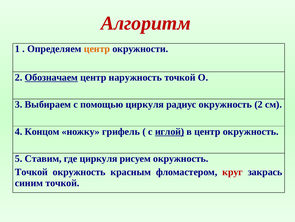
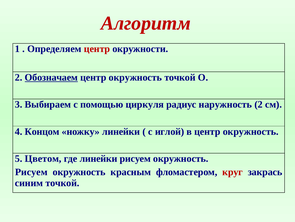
центр at (97, 49) colour: orange -> red
наружность at (135, 77): наружность -> окружность
радиус окружность: окружность -> наружность
ножку грифель: грифель -> линейки
иглой underline: present -> none
Ставим: Ставим -> Цветом
где циркуля: циркуля -> линейки
Точкой at (31, 172): Точкой -> Рисуем
